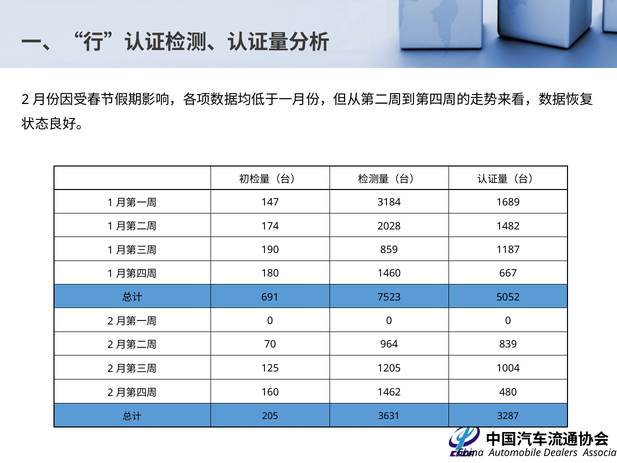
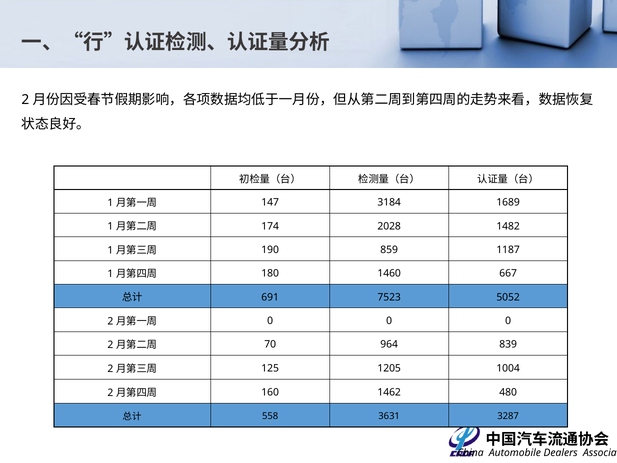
205: 205 -> 558
